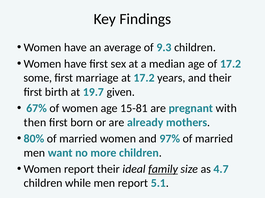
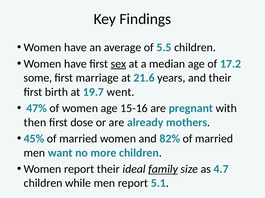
9.3: 9.3 -> 5.5
sex underline: none -> present
at 17.2: 17.2 -> 21.6
given: given -> went
67%: 67% -> 47%
15-81: 15-81 -> 15-16
born: born -> dose
80%: 80% -> 45%
97%: 97% -> 82%
